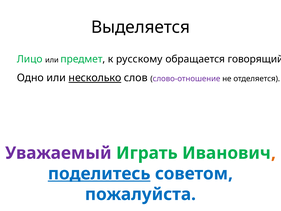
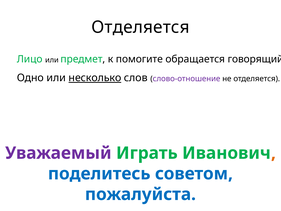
Выделяется at (141, 27): Выделяется -> Отделяется
русскому: русскому -> помогите
поделитесь underline: present -> none
